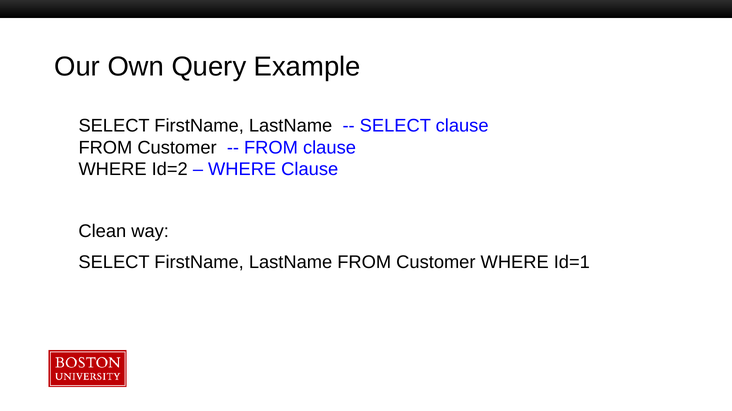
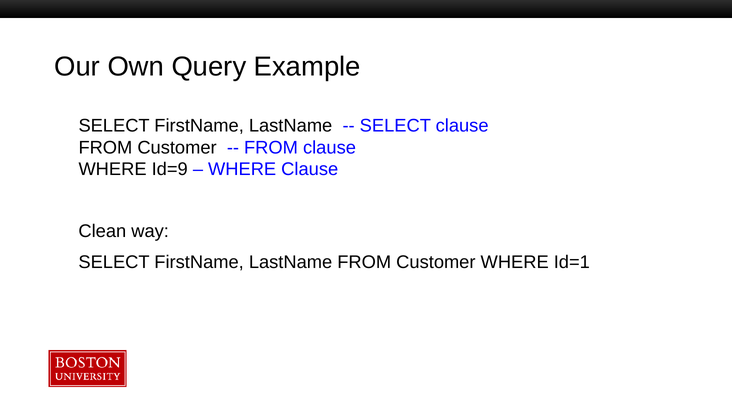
Id=2: Id=2 -> Id=9
